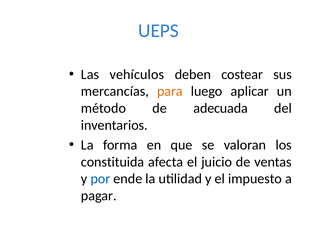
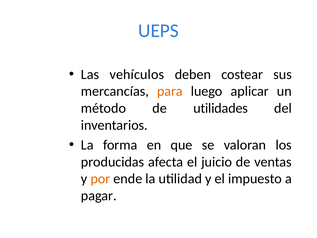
adecuada: adecuada -> utilidades
constituida: constituida -> producidas
por colour: blue -> orange
